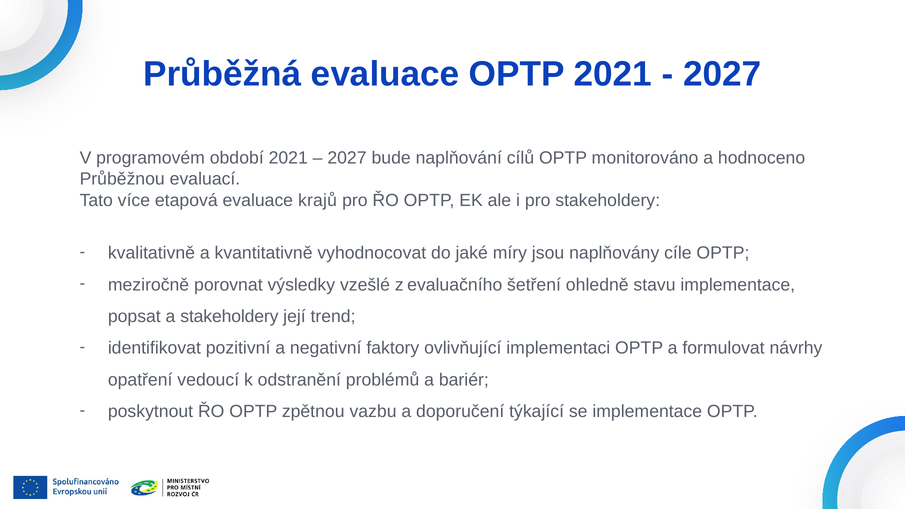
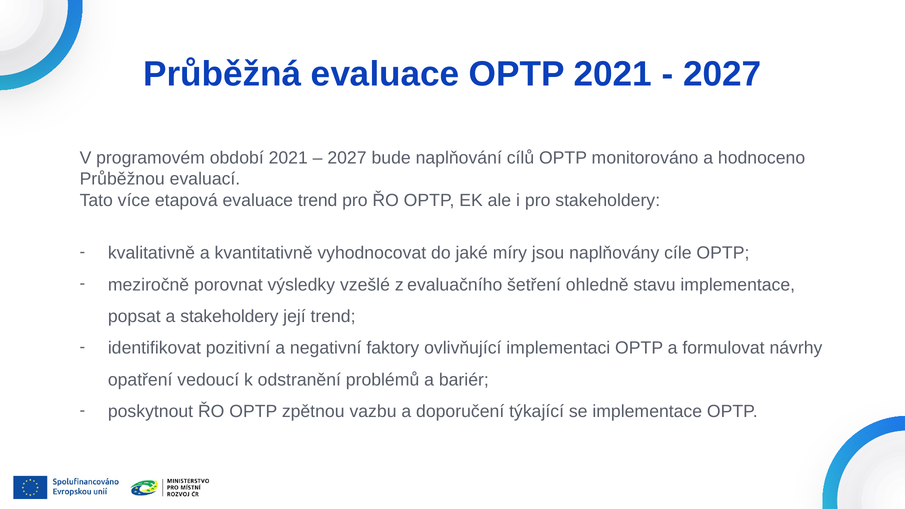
evaluace krajů: krajů -> trend
